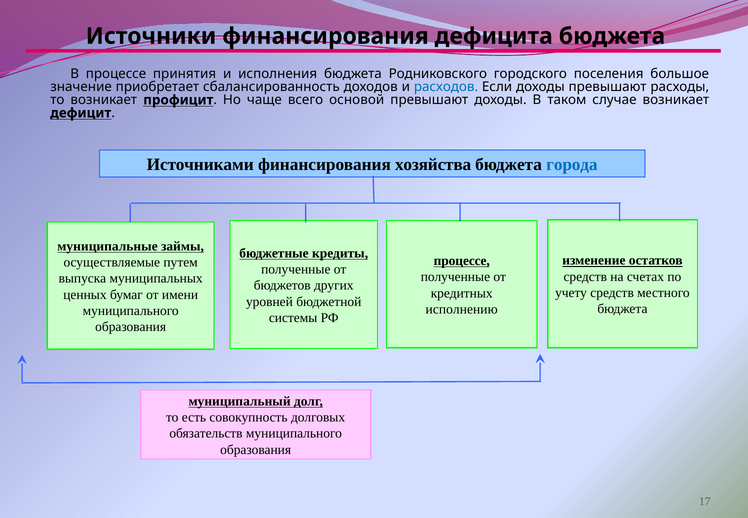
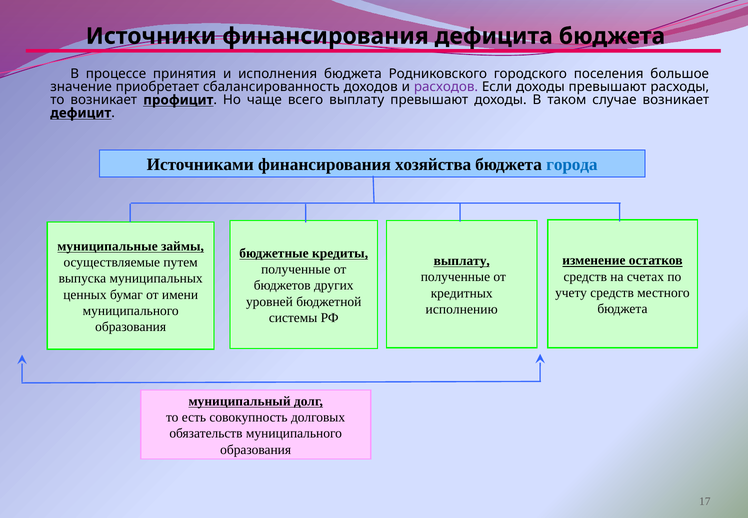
расходов colour: blue -> purple
всего основой: основой -> выплату
процессе at (462, 261): процессе -> выплату
